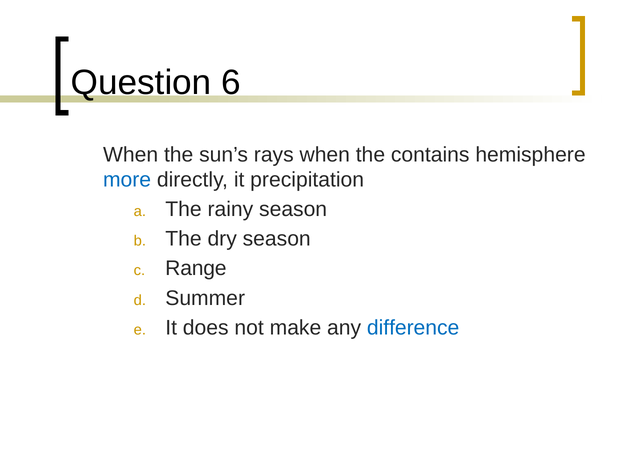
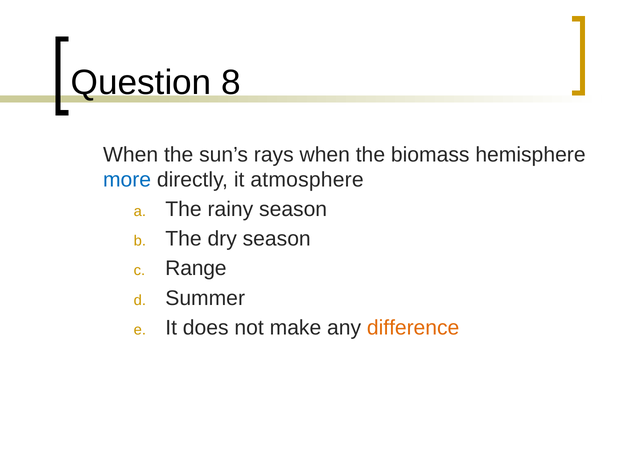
6: 6 -> 8
contains: contains -> biomass
precipitation: precipitation -> atmosphere
difference colour: blue -> orange
